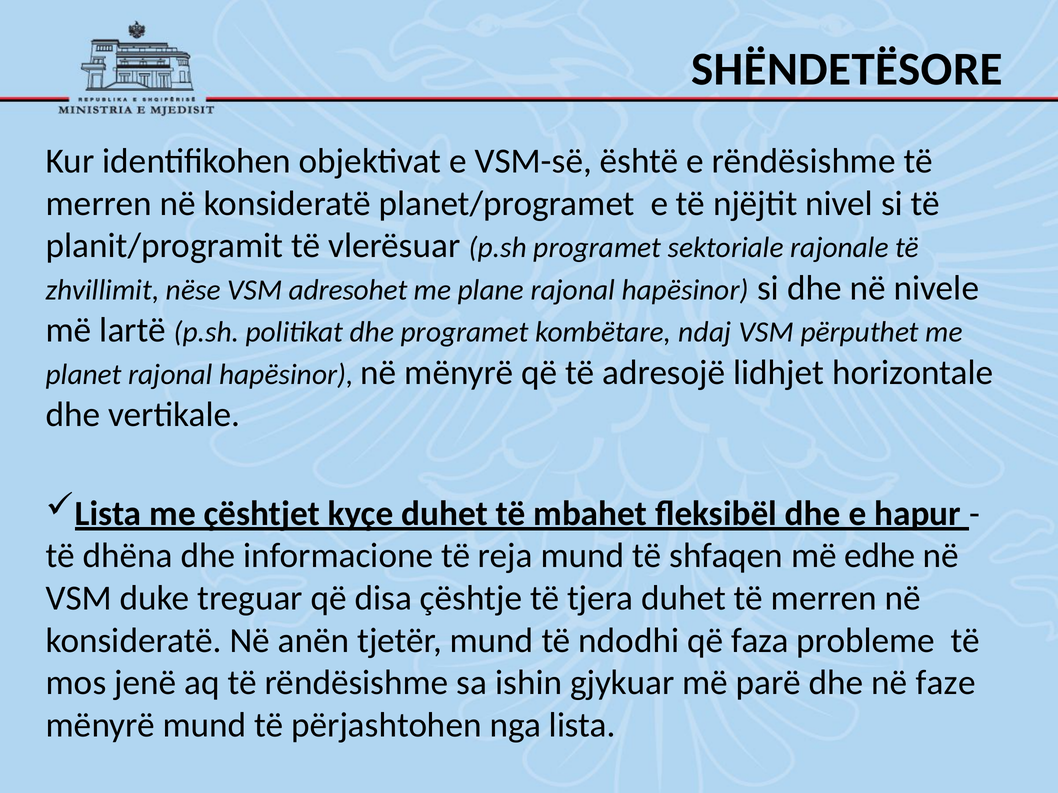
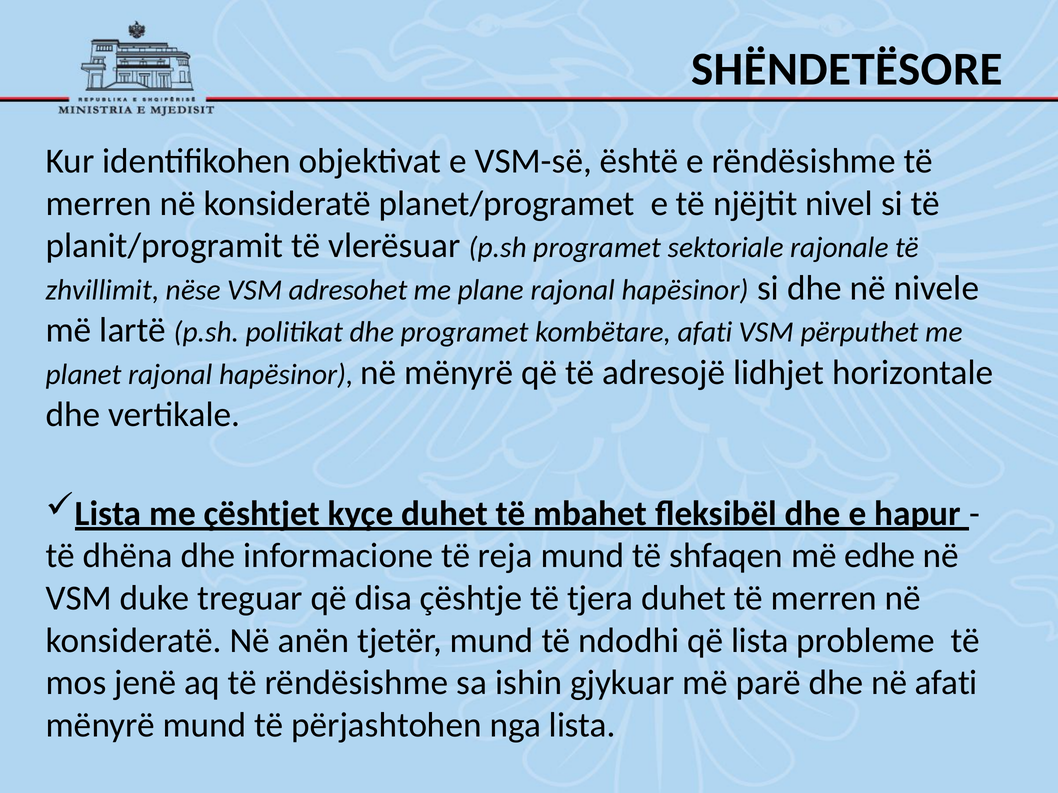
kombëtare ndaj: ndaj -> afati
që faza: faza -> lista
në faze: faze -> afati
